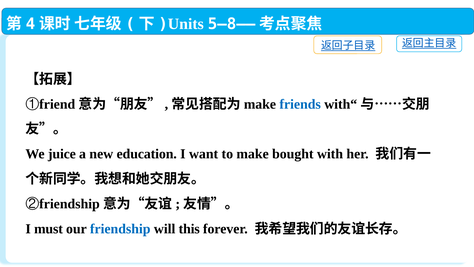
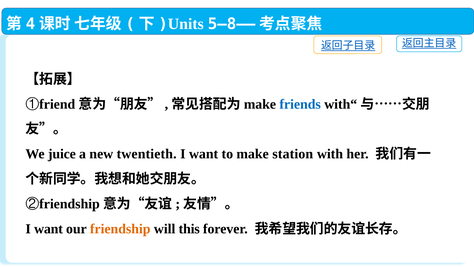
education: education -> twentieth
bought: bought -> station
must at (48, 228): must -> want
friendship at (120, 228) colour: blue -> orange
